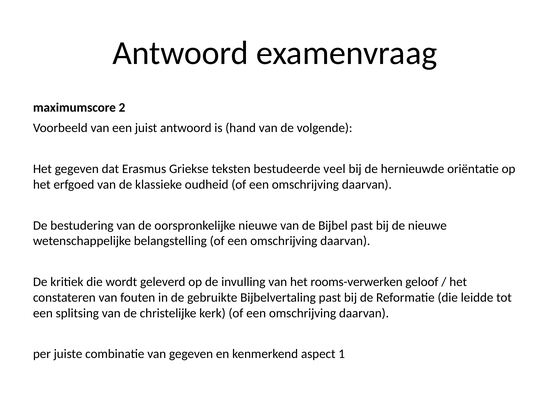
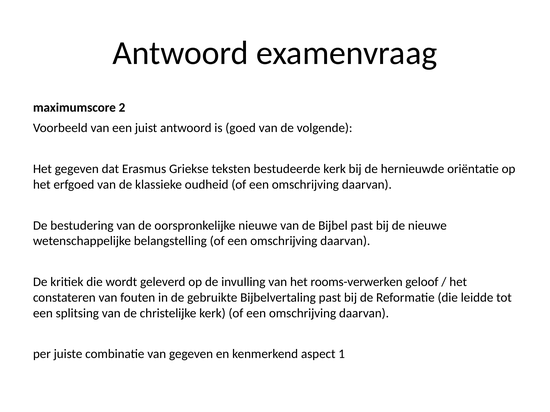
hand: hand -> goed
bestudeerde veel: veel -> kerk
